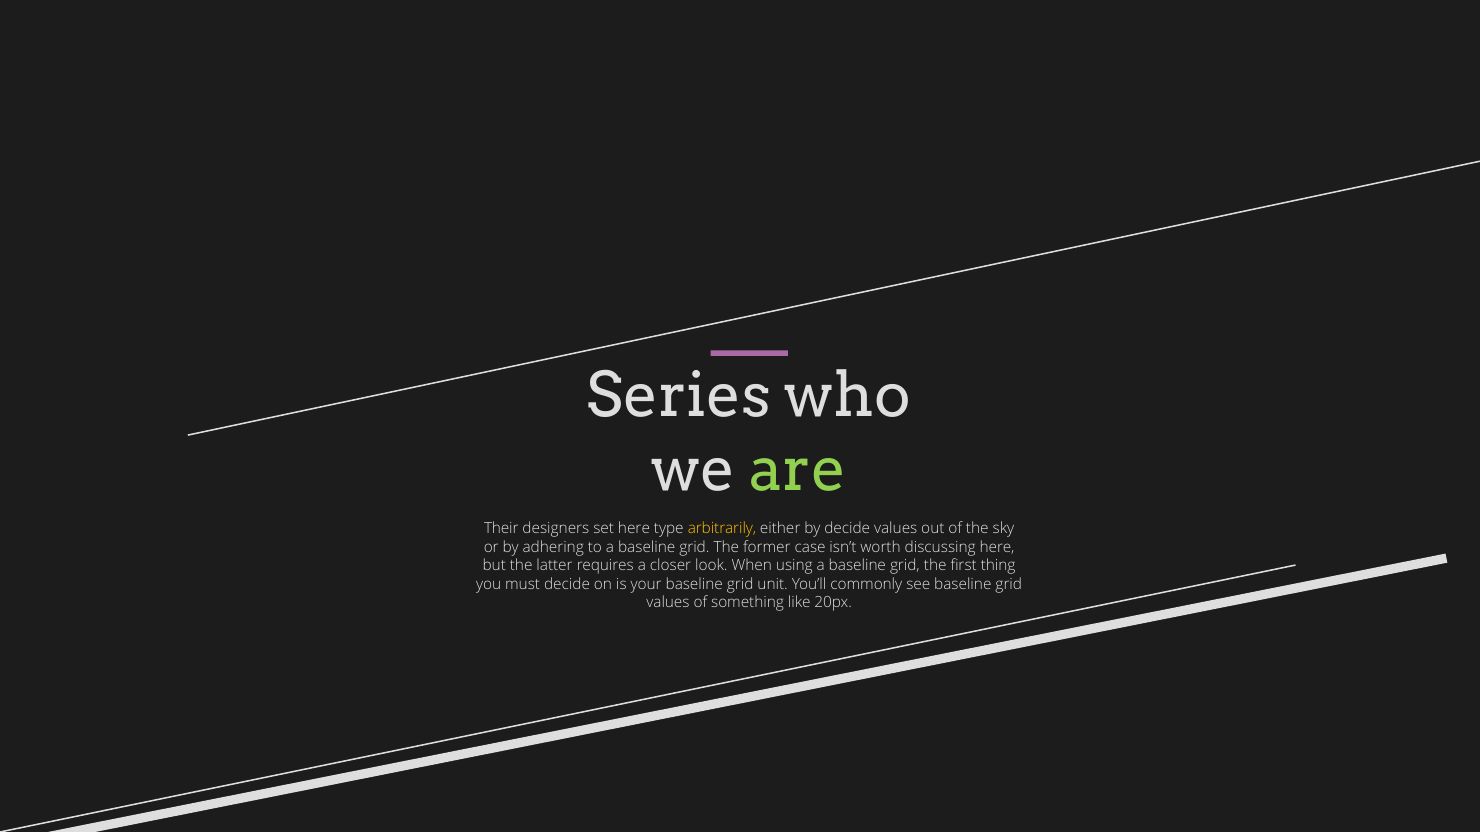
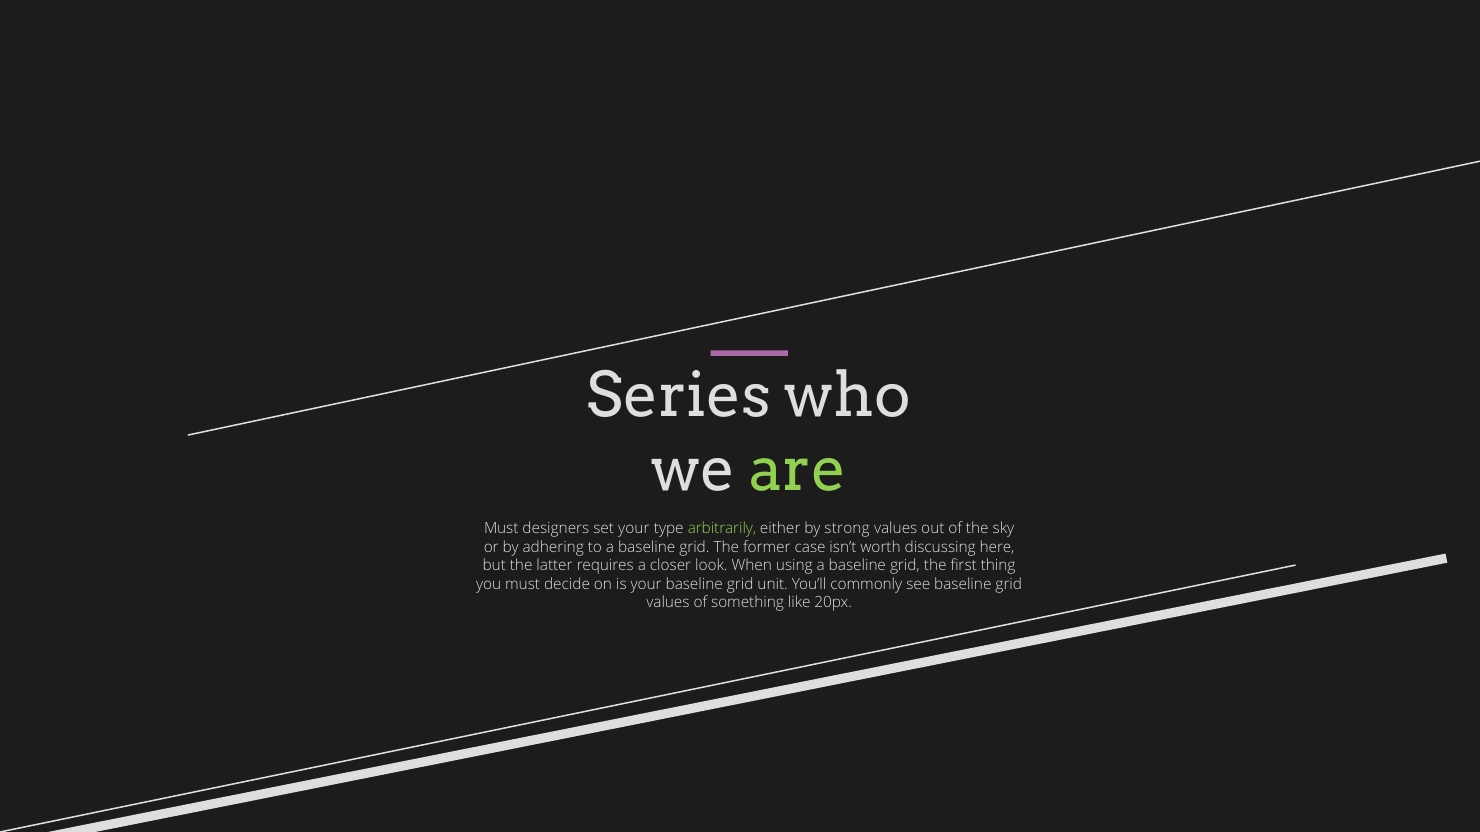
Their at (501, 529): Their -> Must
set here: here -> your
arbitrarily colour: yellow -> light green
by decide: decide -> strong
